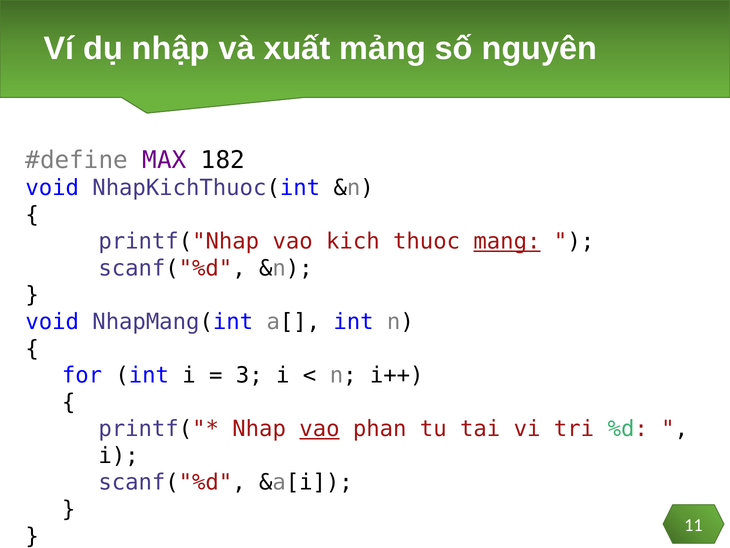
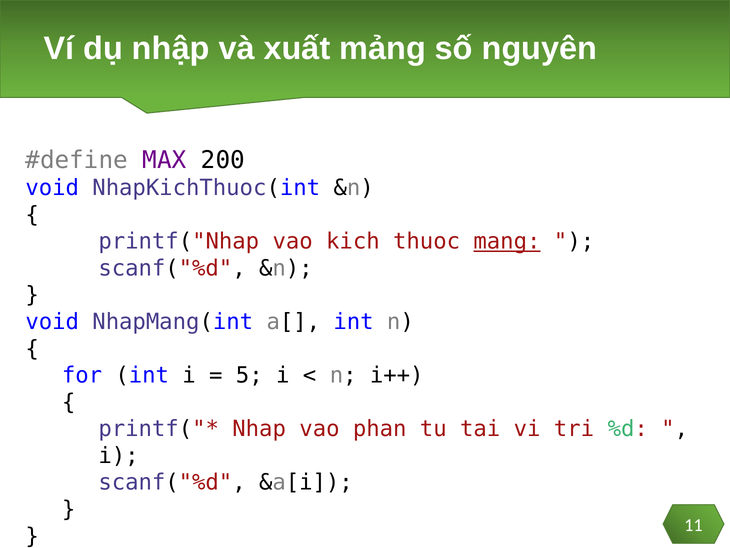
182: 182 -> 200
3: 3 -> 5
vao at (319, 429) underline: present -> none
